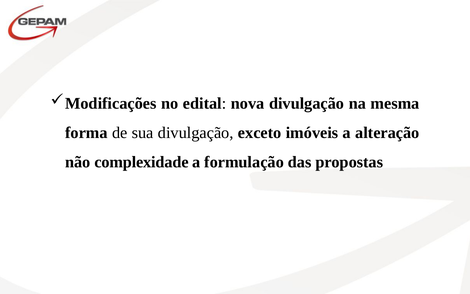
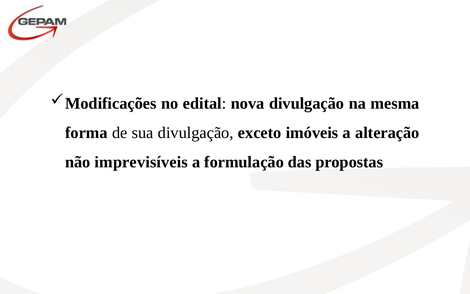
complexidade: complexidade -> imprevisíveis
